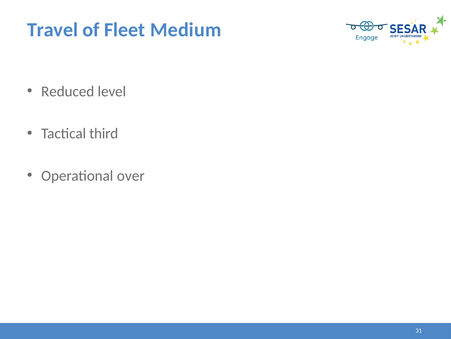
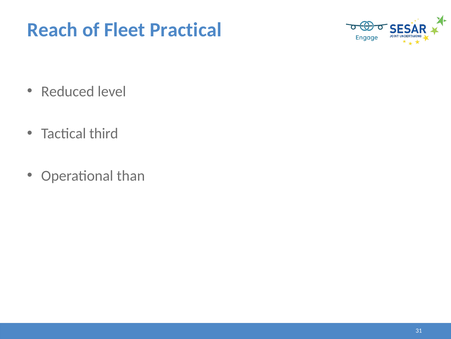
Travel: Travel -> Reach
Medium: Medium -> Practical
over: over -> than
